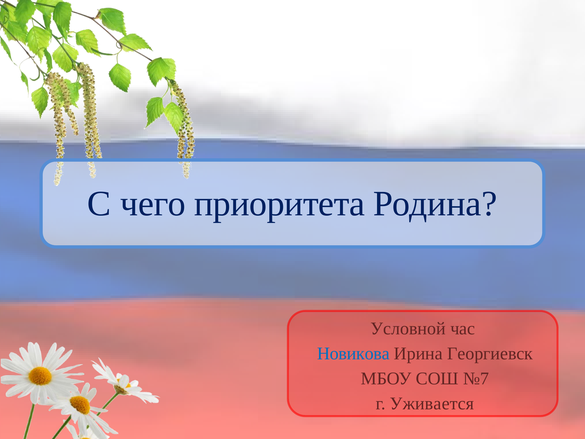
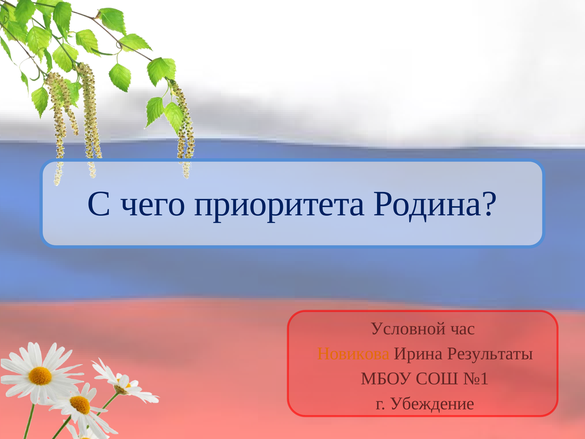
Новикова colour: blue -> orange
Георгиевск: Георгиевск -> Результаты
№7: №7 -> №1
Уживается: Уживается -> Убеждение
